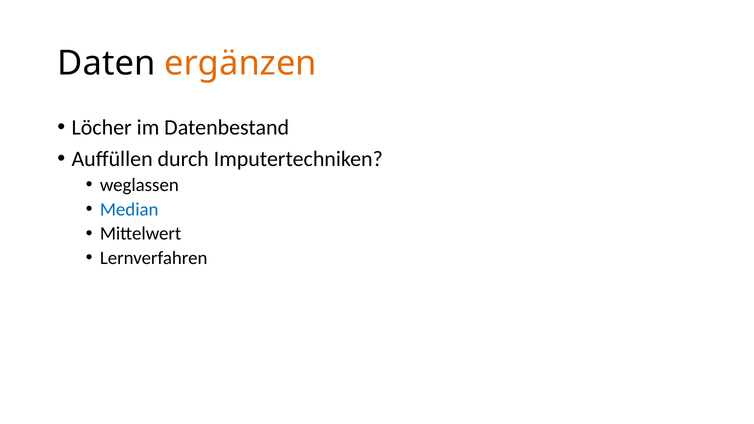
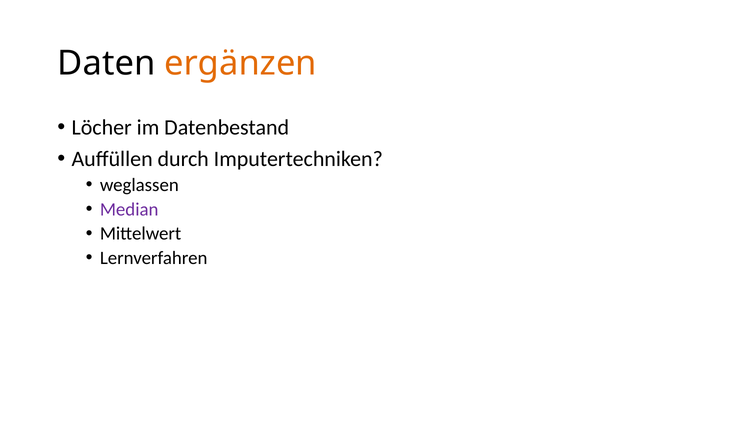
Median colour: blue -> purple
